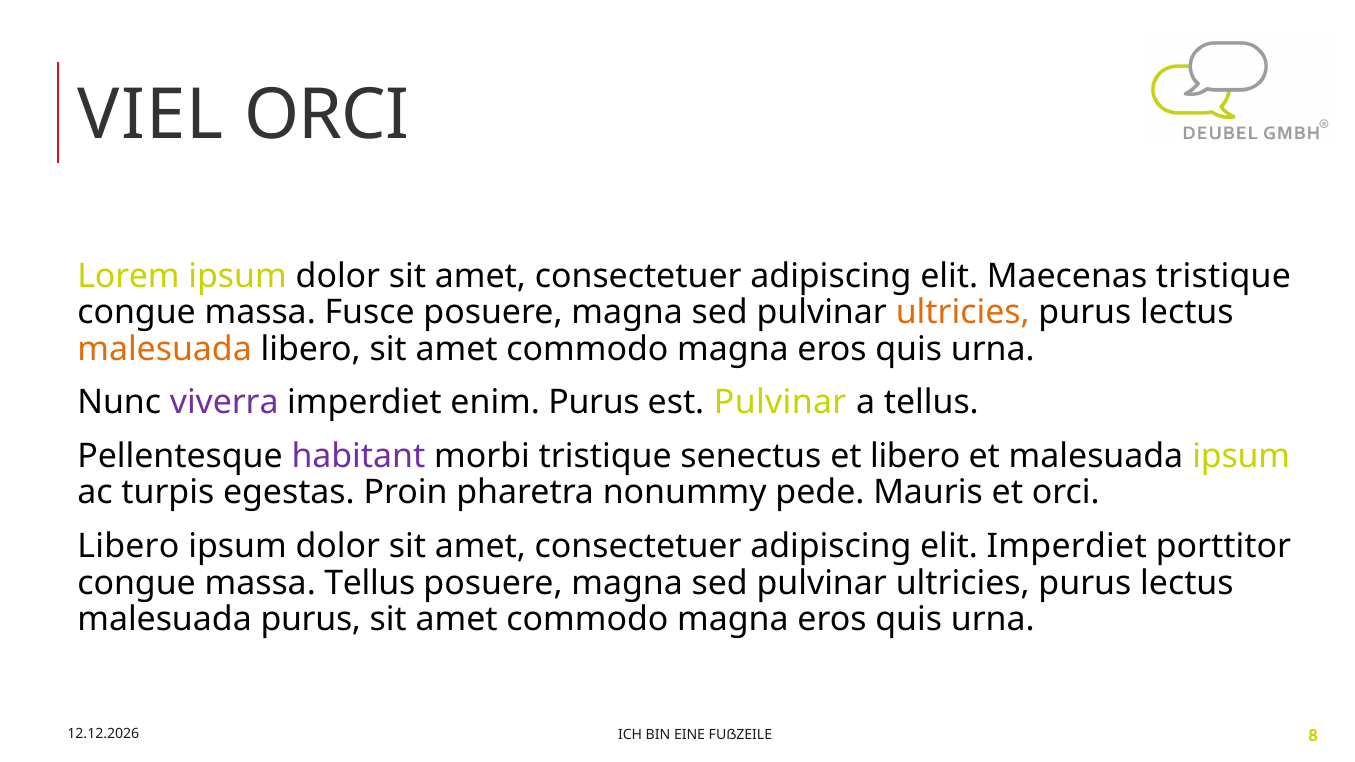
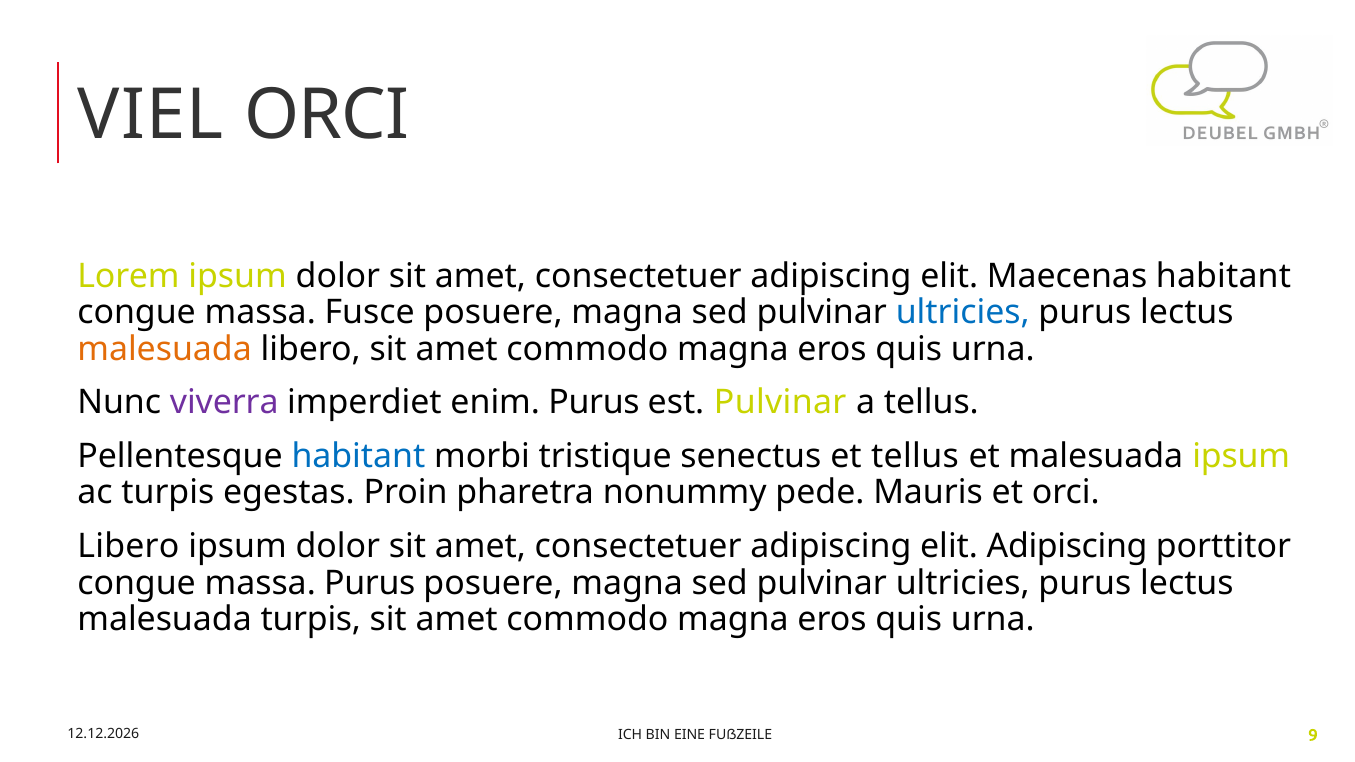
Maecenas tristique: tristique -> habitant
ultricies at (963, 313) colour: orange -> blue
habitant at (358, 456) colour: purple -> blue
et libero: libero -> tellus
elit Imperdiet: Imperdiet -> Adipiscing
massa Tellus: Tellus -> Purus
malesuada purus: purus -> turpis
8: 8 -> 9
